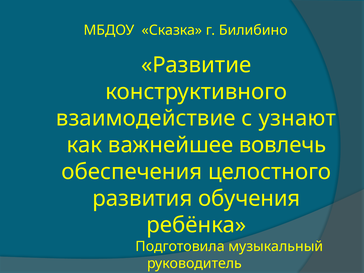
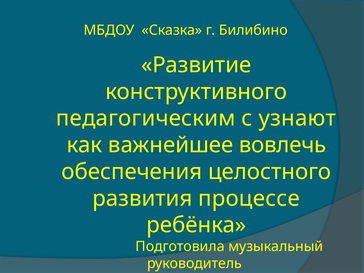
взаимодействие: взаимодействие -> педагогическим
обучения: обучения -> процессе
